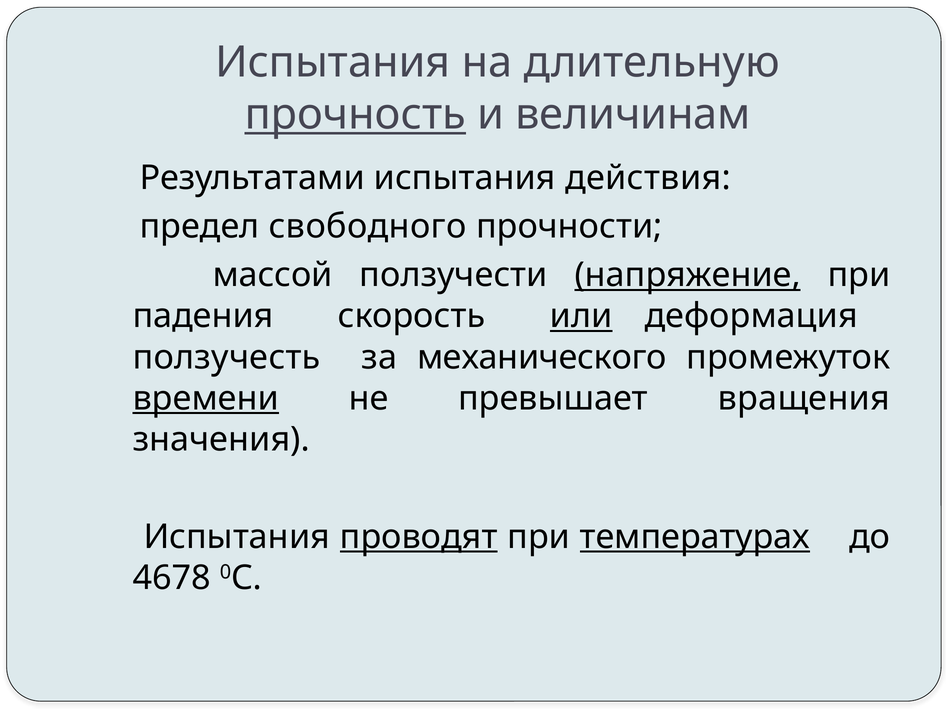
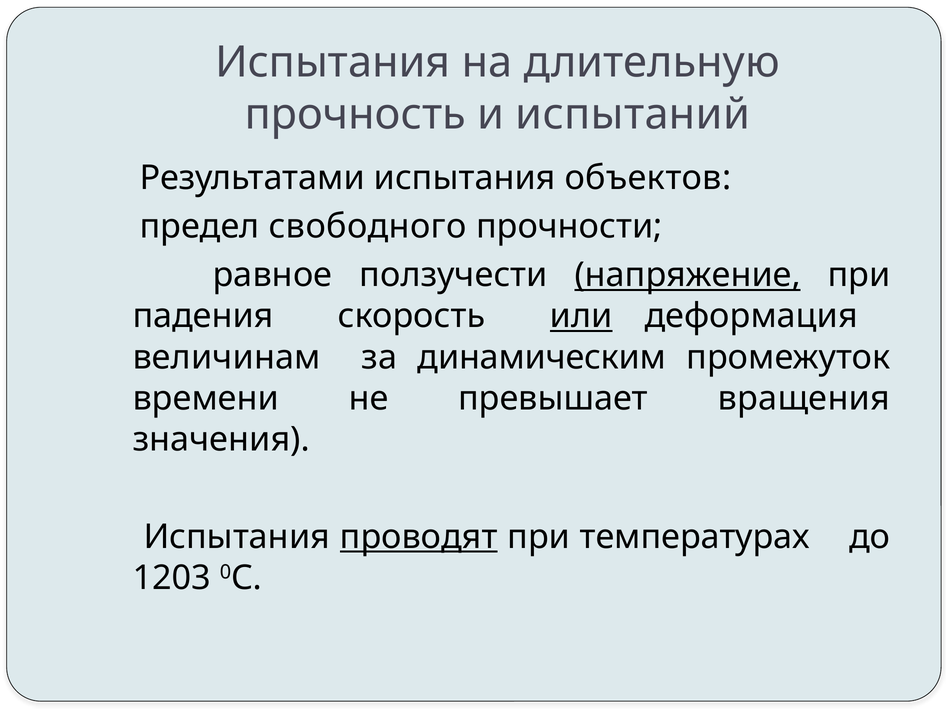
прочность underline: present -> none
величинам: величинам -> испытаний
действия: действия -> объектов
массой: массой -> равное
ползучесть: ползучесть -> величинам
механического: механического -> динамическим
времени underline: present -> none
температурах underline: present -> none
4678: 4678 -> 1203
